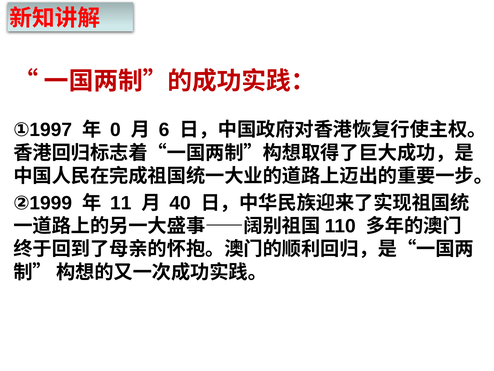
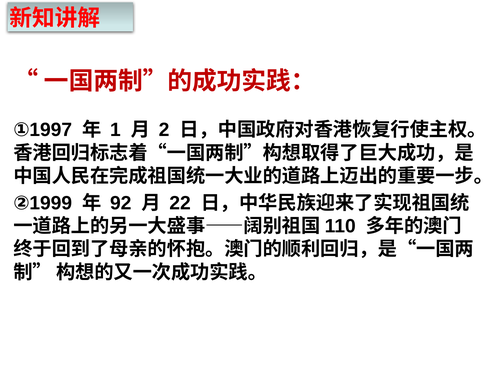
0: 0 -> 1
6: 6 -> 2
11: 11 -> 92
40: 40 -> 22
